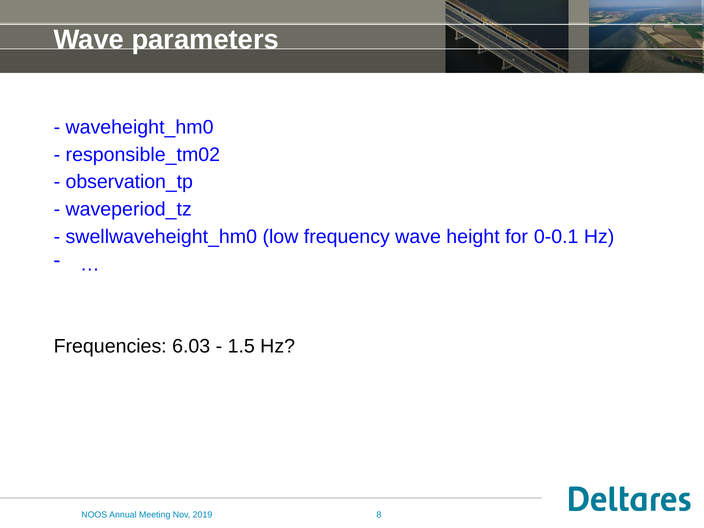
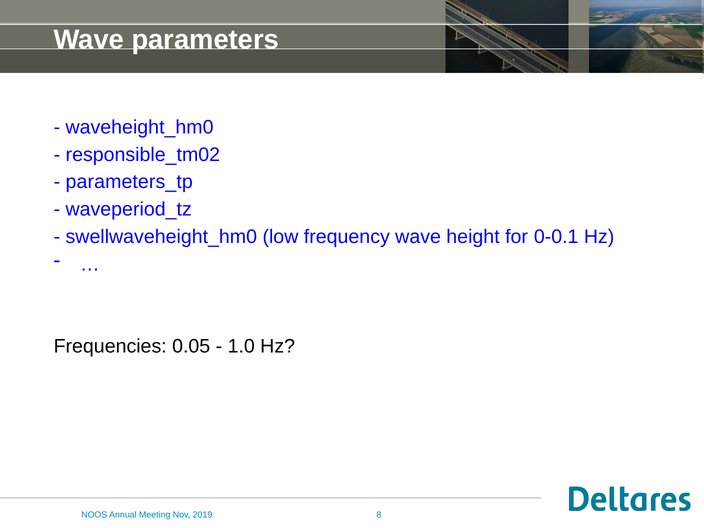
observation_tp: observation_tp -> parameters_tp
6.03: 6.03 -> 0.05
1.5: 1.5 -> 1.0
